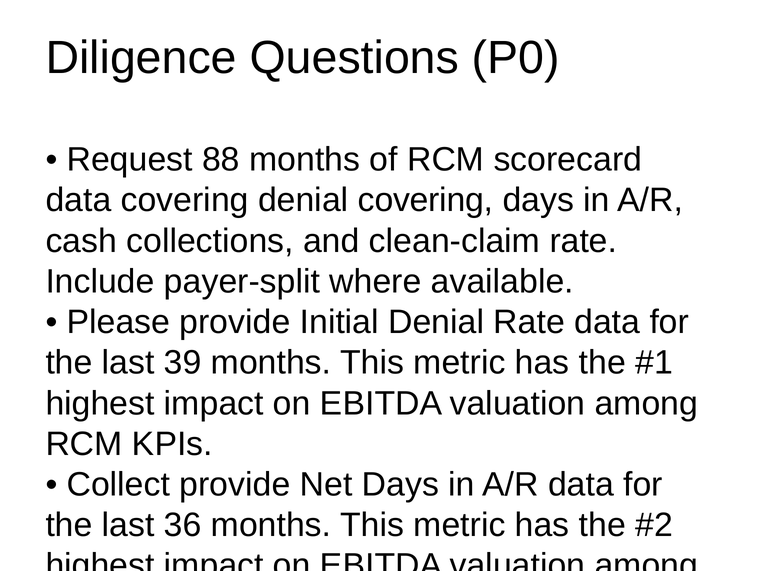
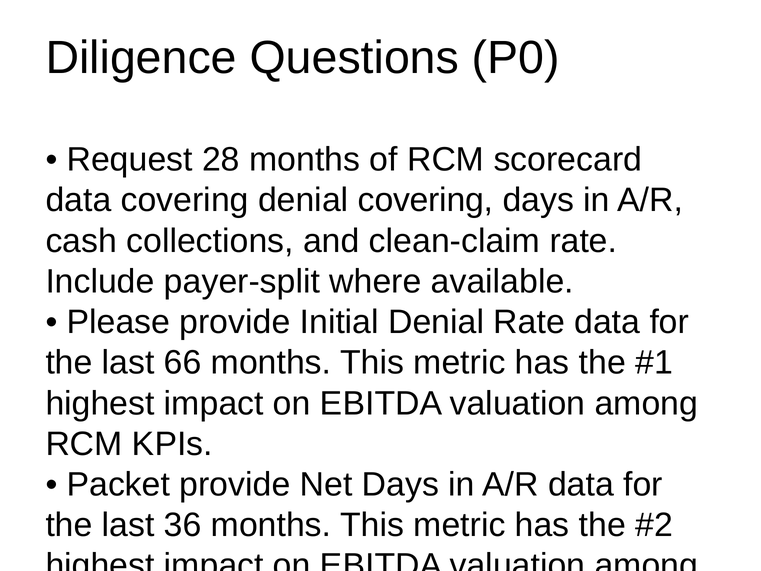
88: 88 -> 28
39: 39 -> 66
Collect at (118, 484): Collect -> Packet
